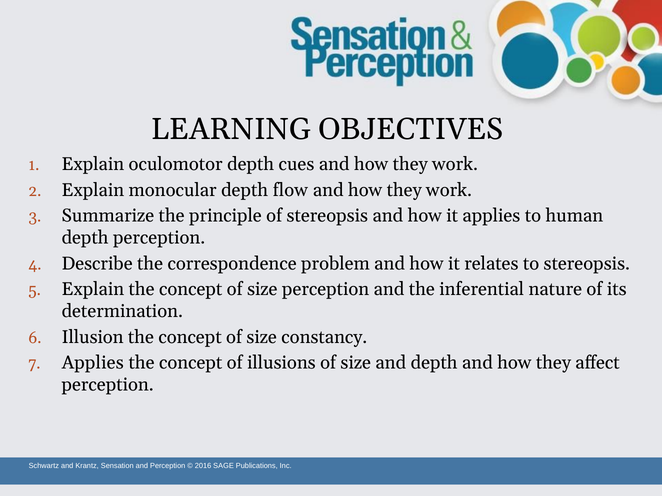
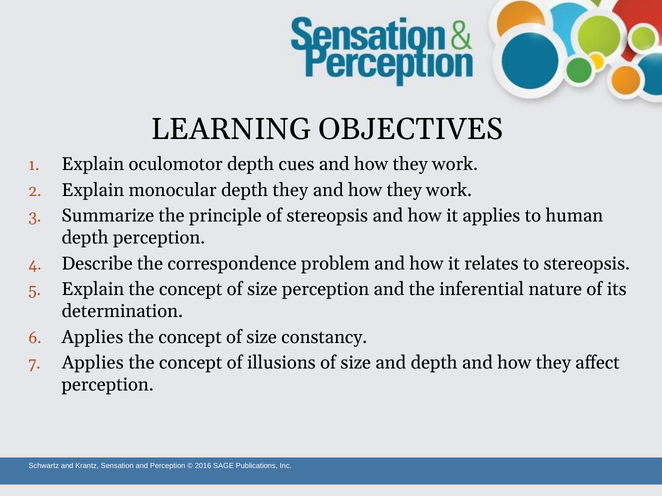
depth flow: flow -> they
Illusion at (93, 337): Illusion -> Applies
